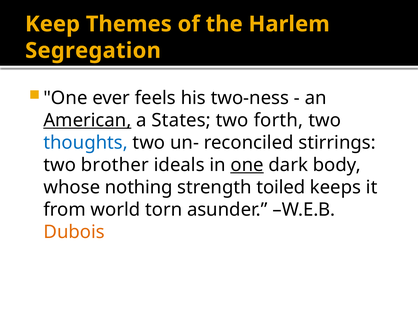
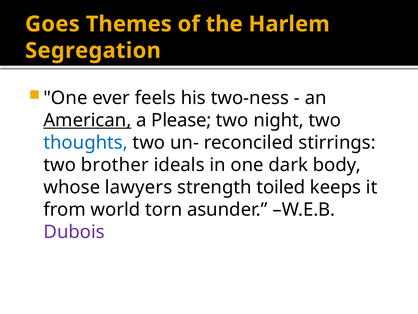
Keep: Keep -> Goes
States: States -> Please
forth: forth -> night
one at (247, 165) underline: present -> none
nothing: nothing -> lawyers
Dubois colour: orange -> purple
